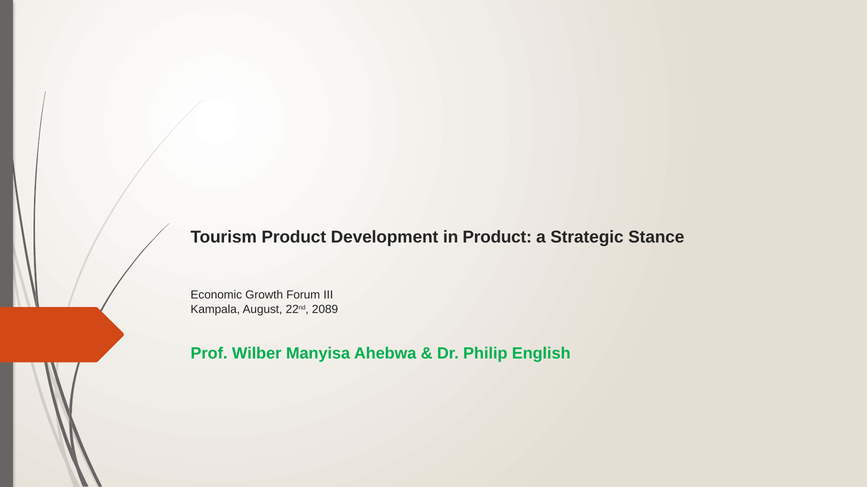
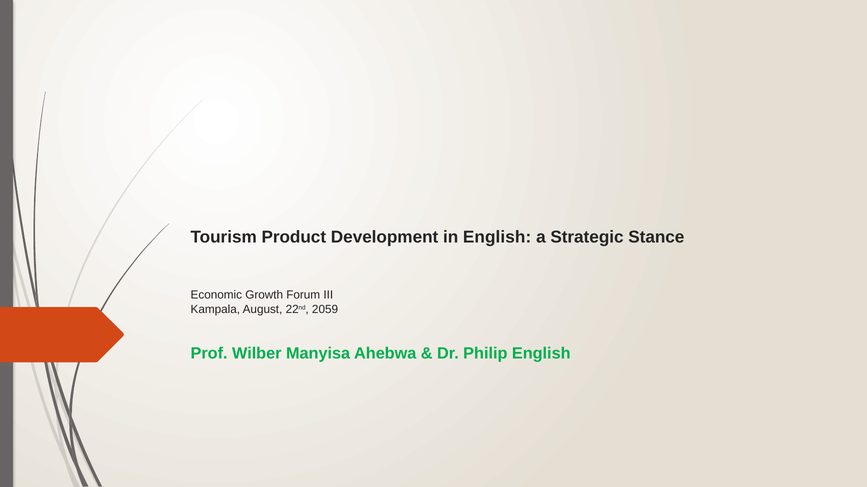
in Product: Product -> English
2089: 2089 -> 2059
